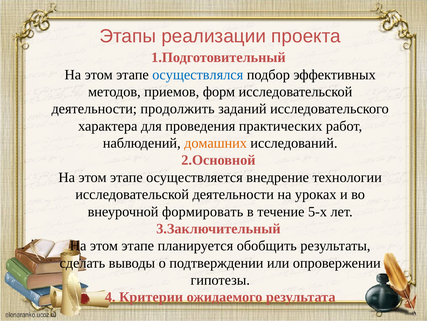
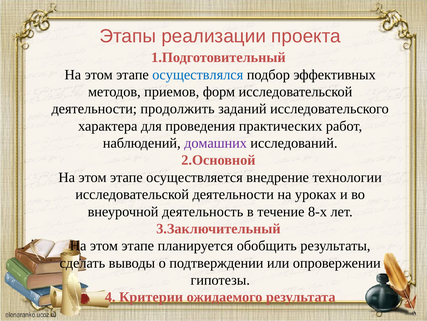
домашних colour: orange -> purple
формировать: формировать -> деятельность
5-х: 5-х -> 8-х
